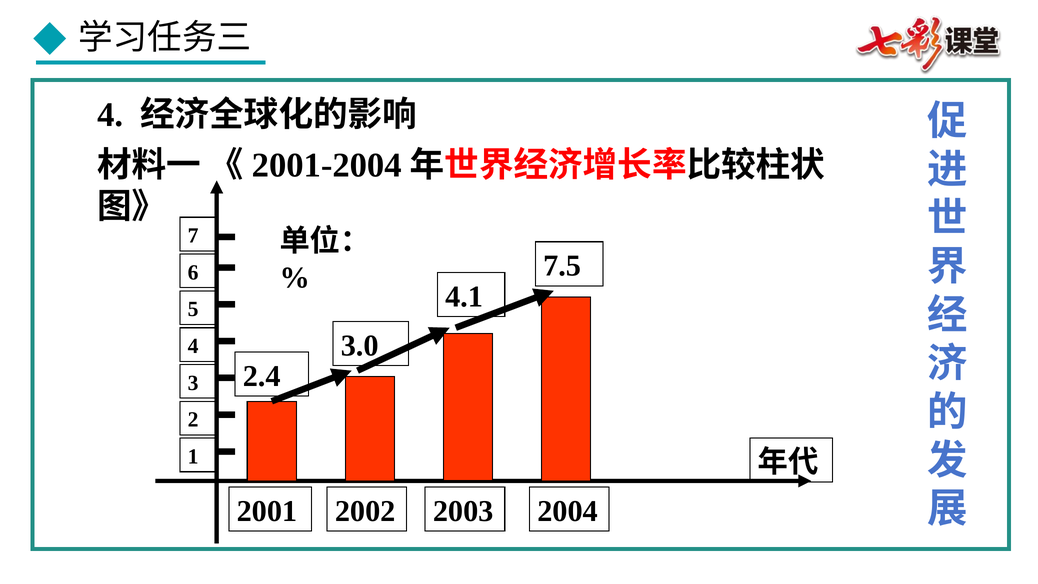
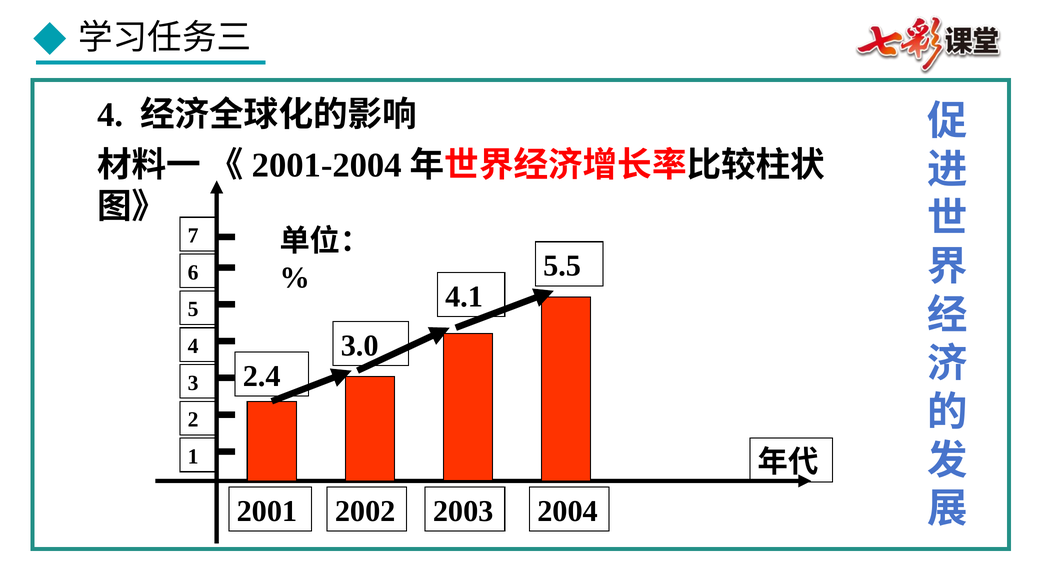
7.5: 7.5 -> 5.5
